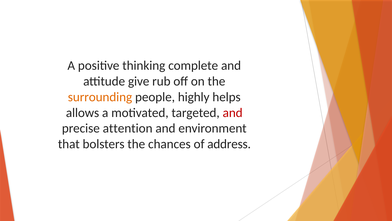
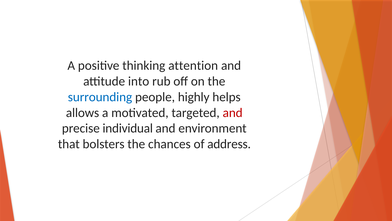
complete: complete -> attention
give: give -> into
surrounding colour: orange -> blue
attention: attention -> individual
